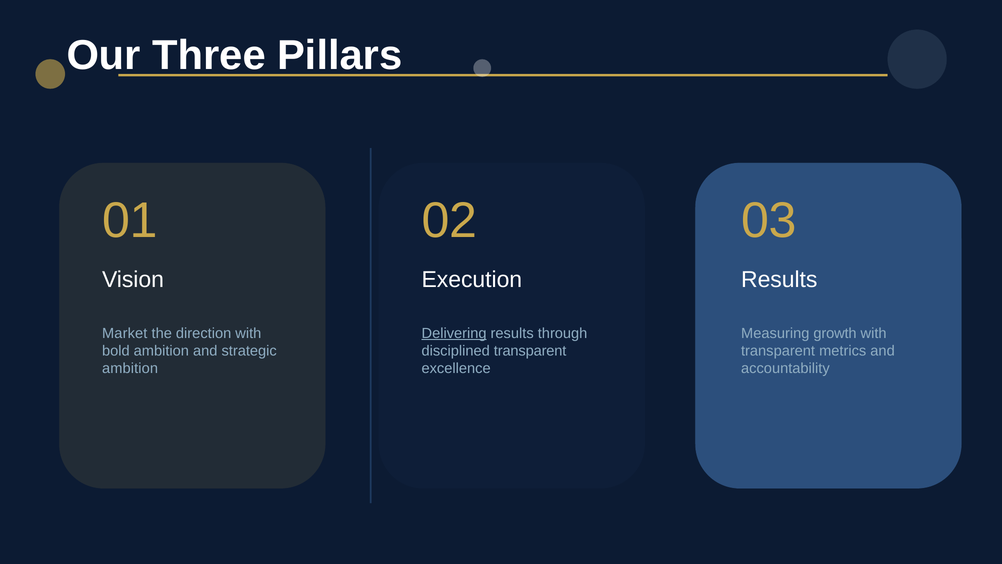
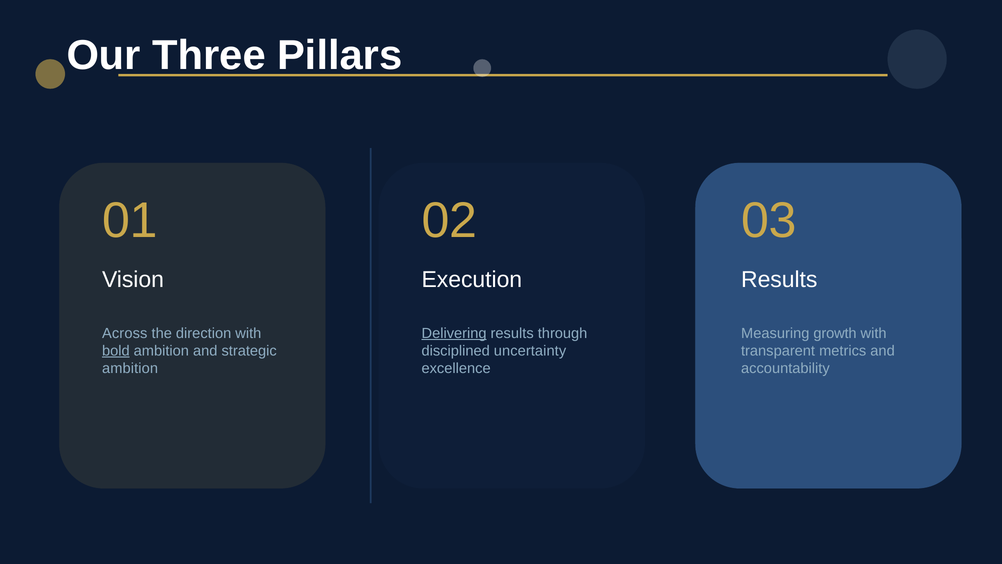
Market: Market -> Across
bold underline: none -> present
disciplined transparent: transparent -> uncertainty
